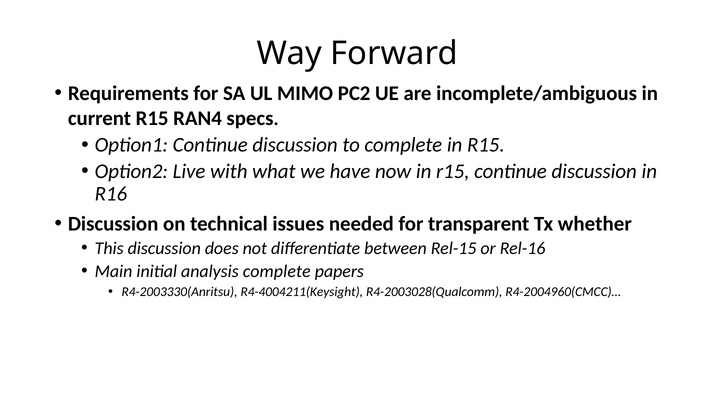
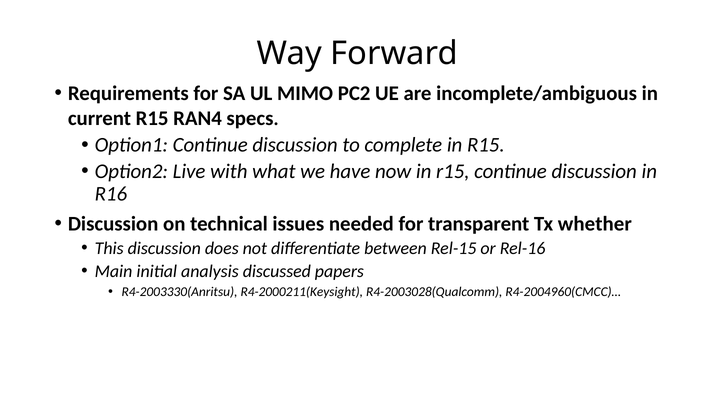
analysis complete: complete -> discussed
R4-4004211(Keysight: R4-4004211(Keysight -> R4-2000211(Keysight
